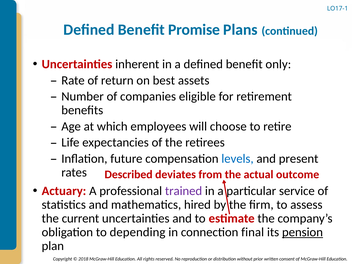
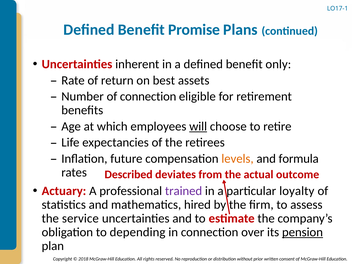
of companies: companies -> connection
will underline: none -> present
levels colour: blue -> orange
present: present -> formula
service: service -> loyalty
current: current -> service
final: final -> over
